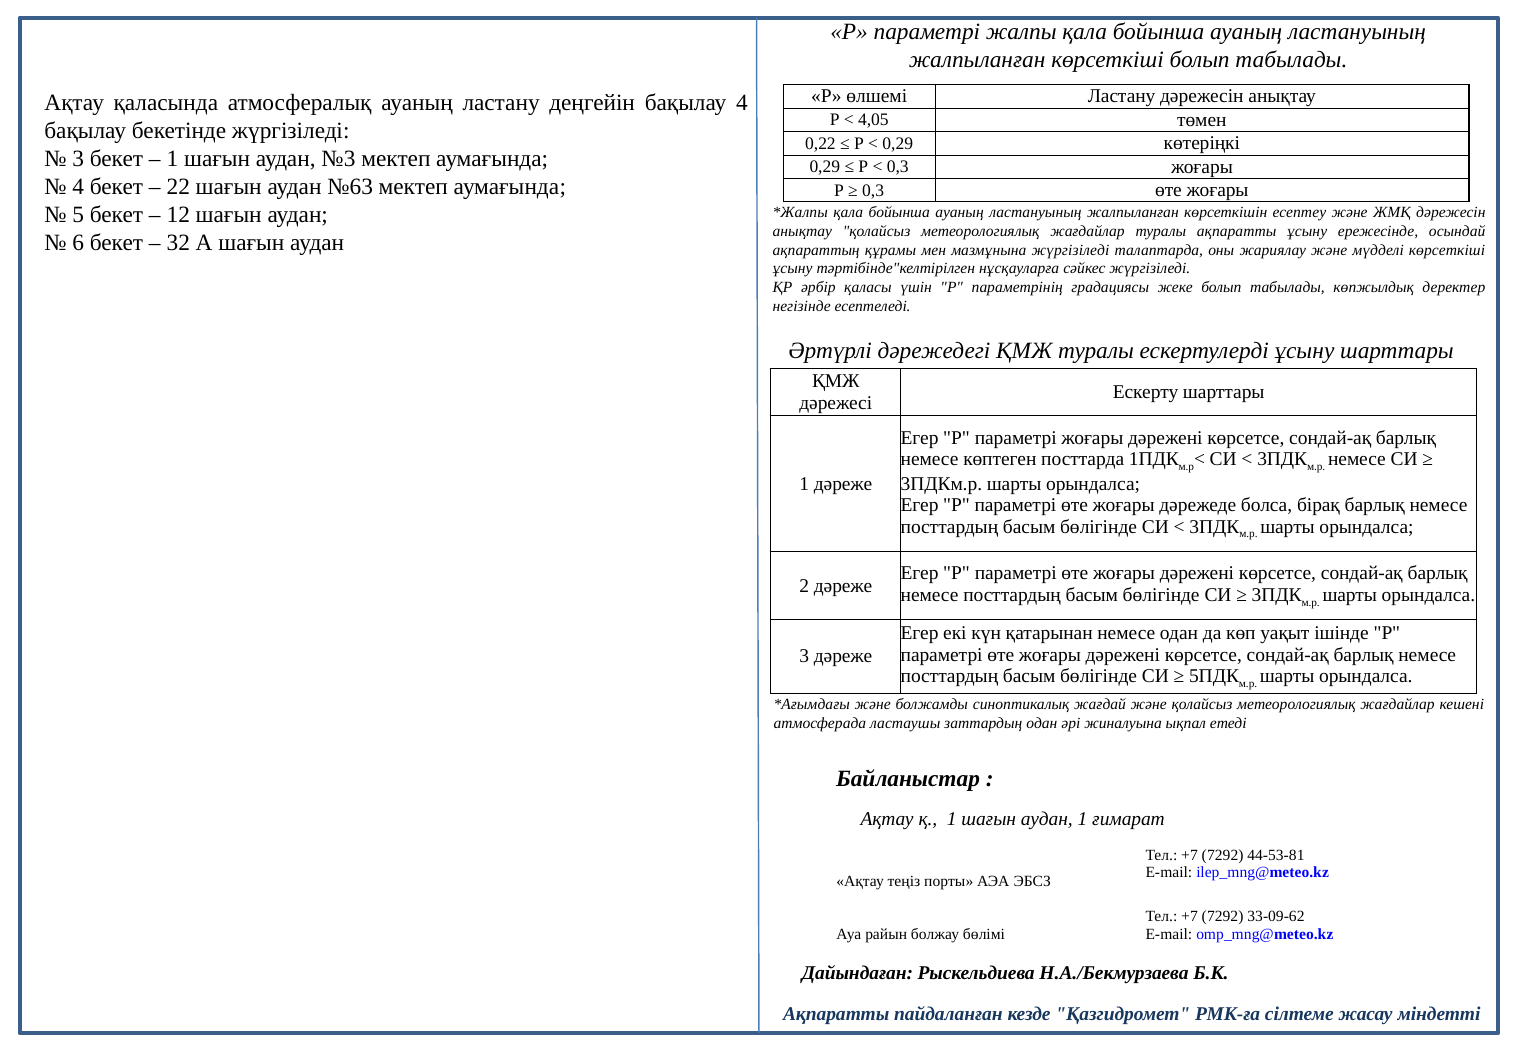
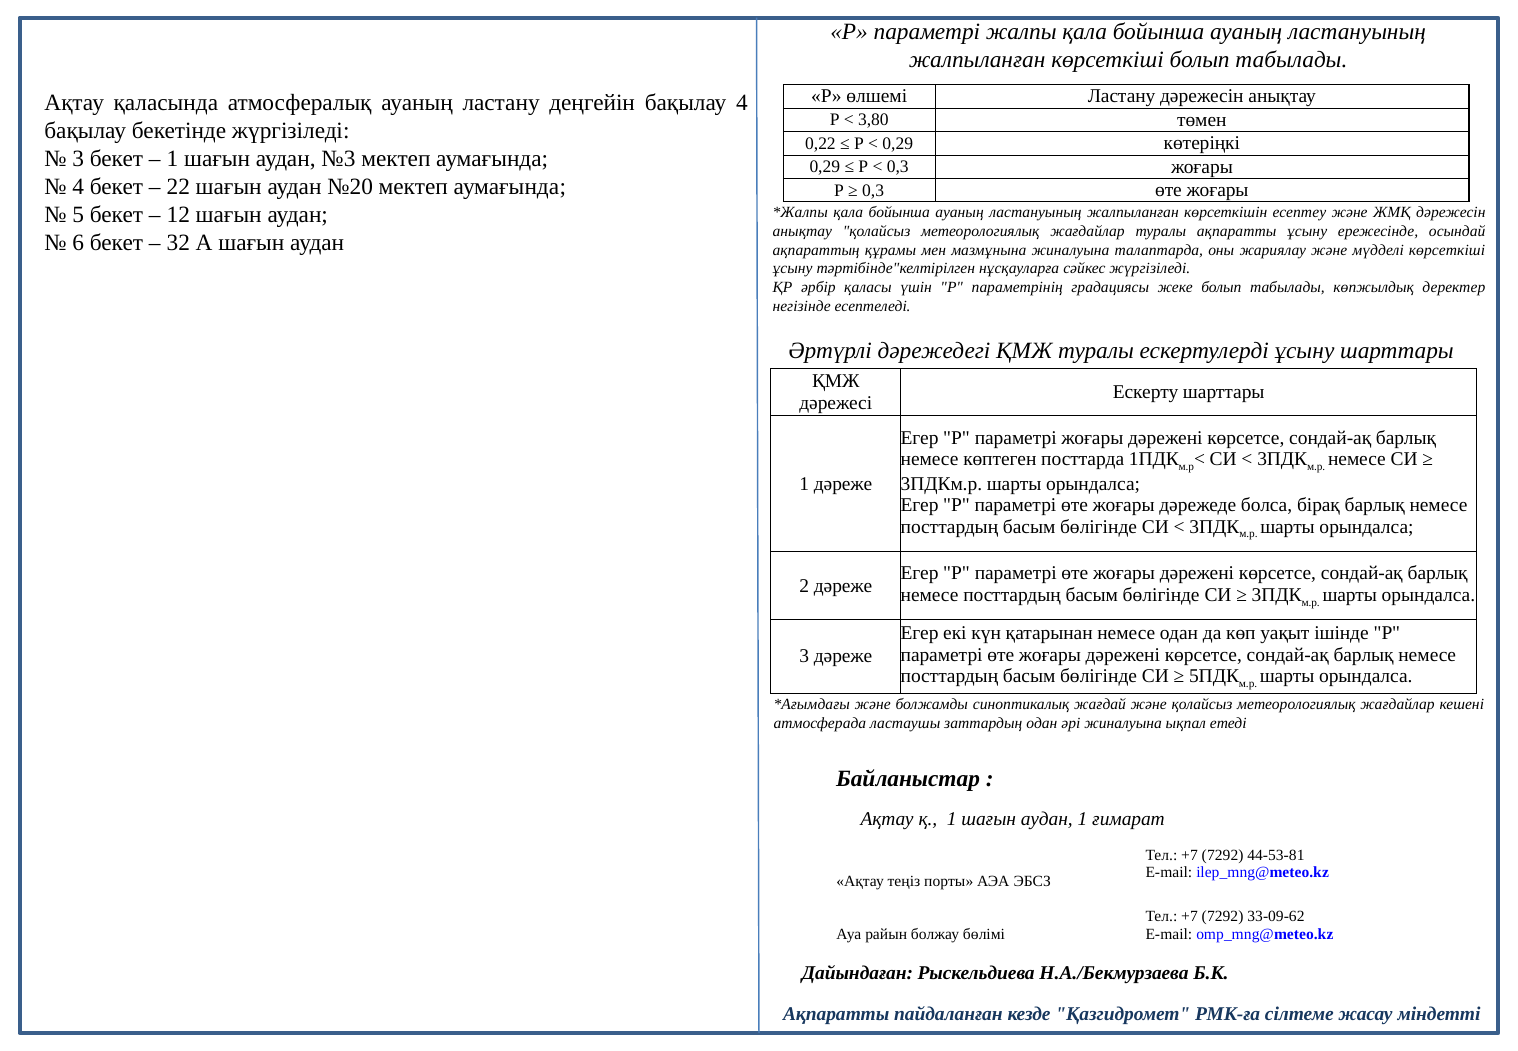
4,05: 4,05 -> 3,80
№63: №63 -> №20
мазмұнына жүргізіледі: жүргізіледі -> жиналуына
